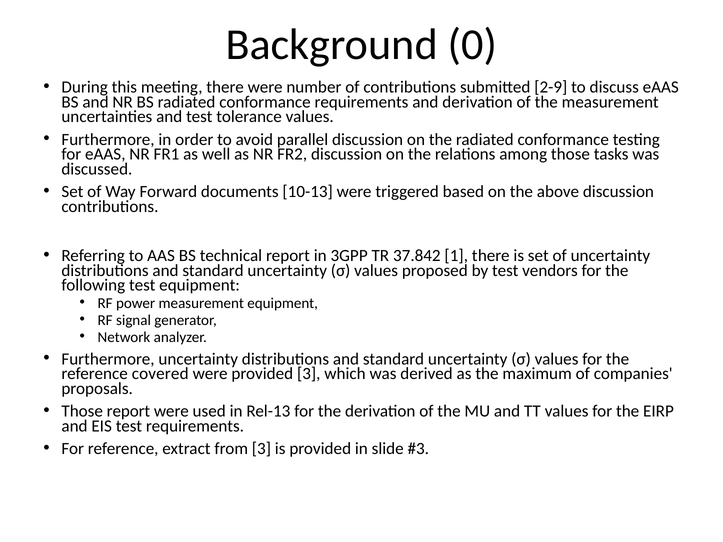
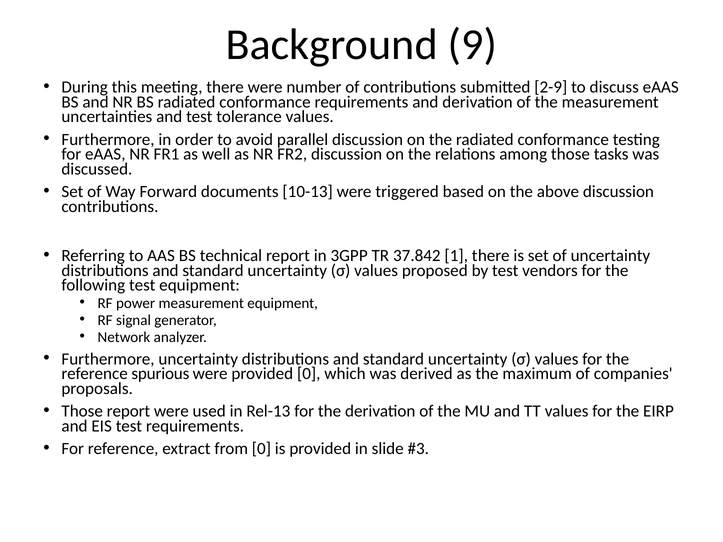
0: 0 -> 9
covered: covered -> spurious
provided 3: 3 -> 0
from 3: 3 -> 0
